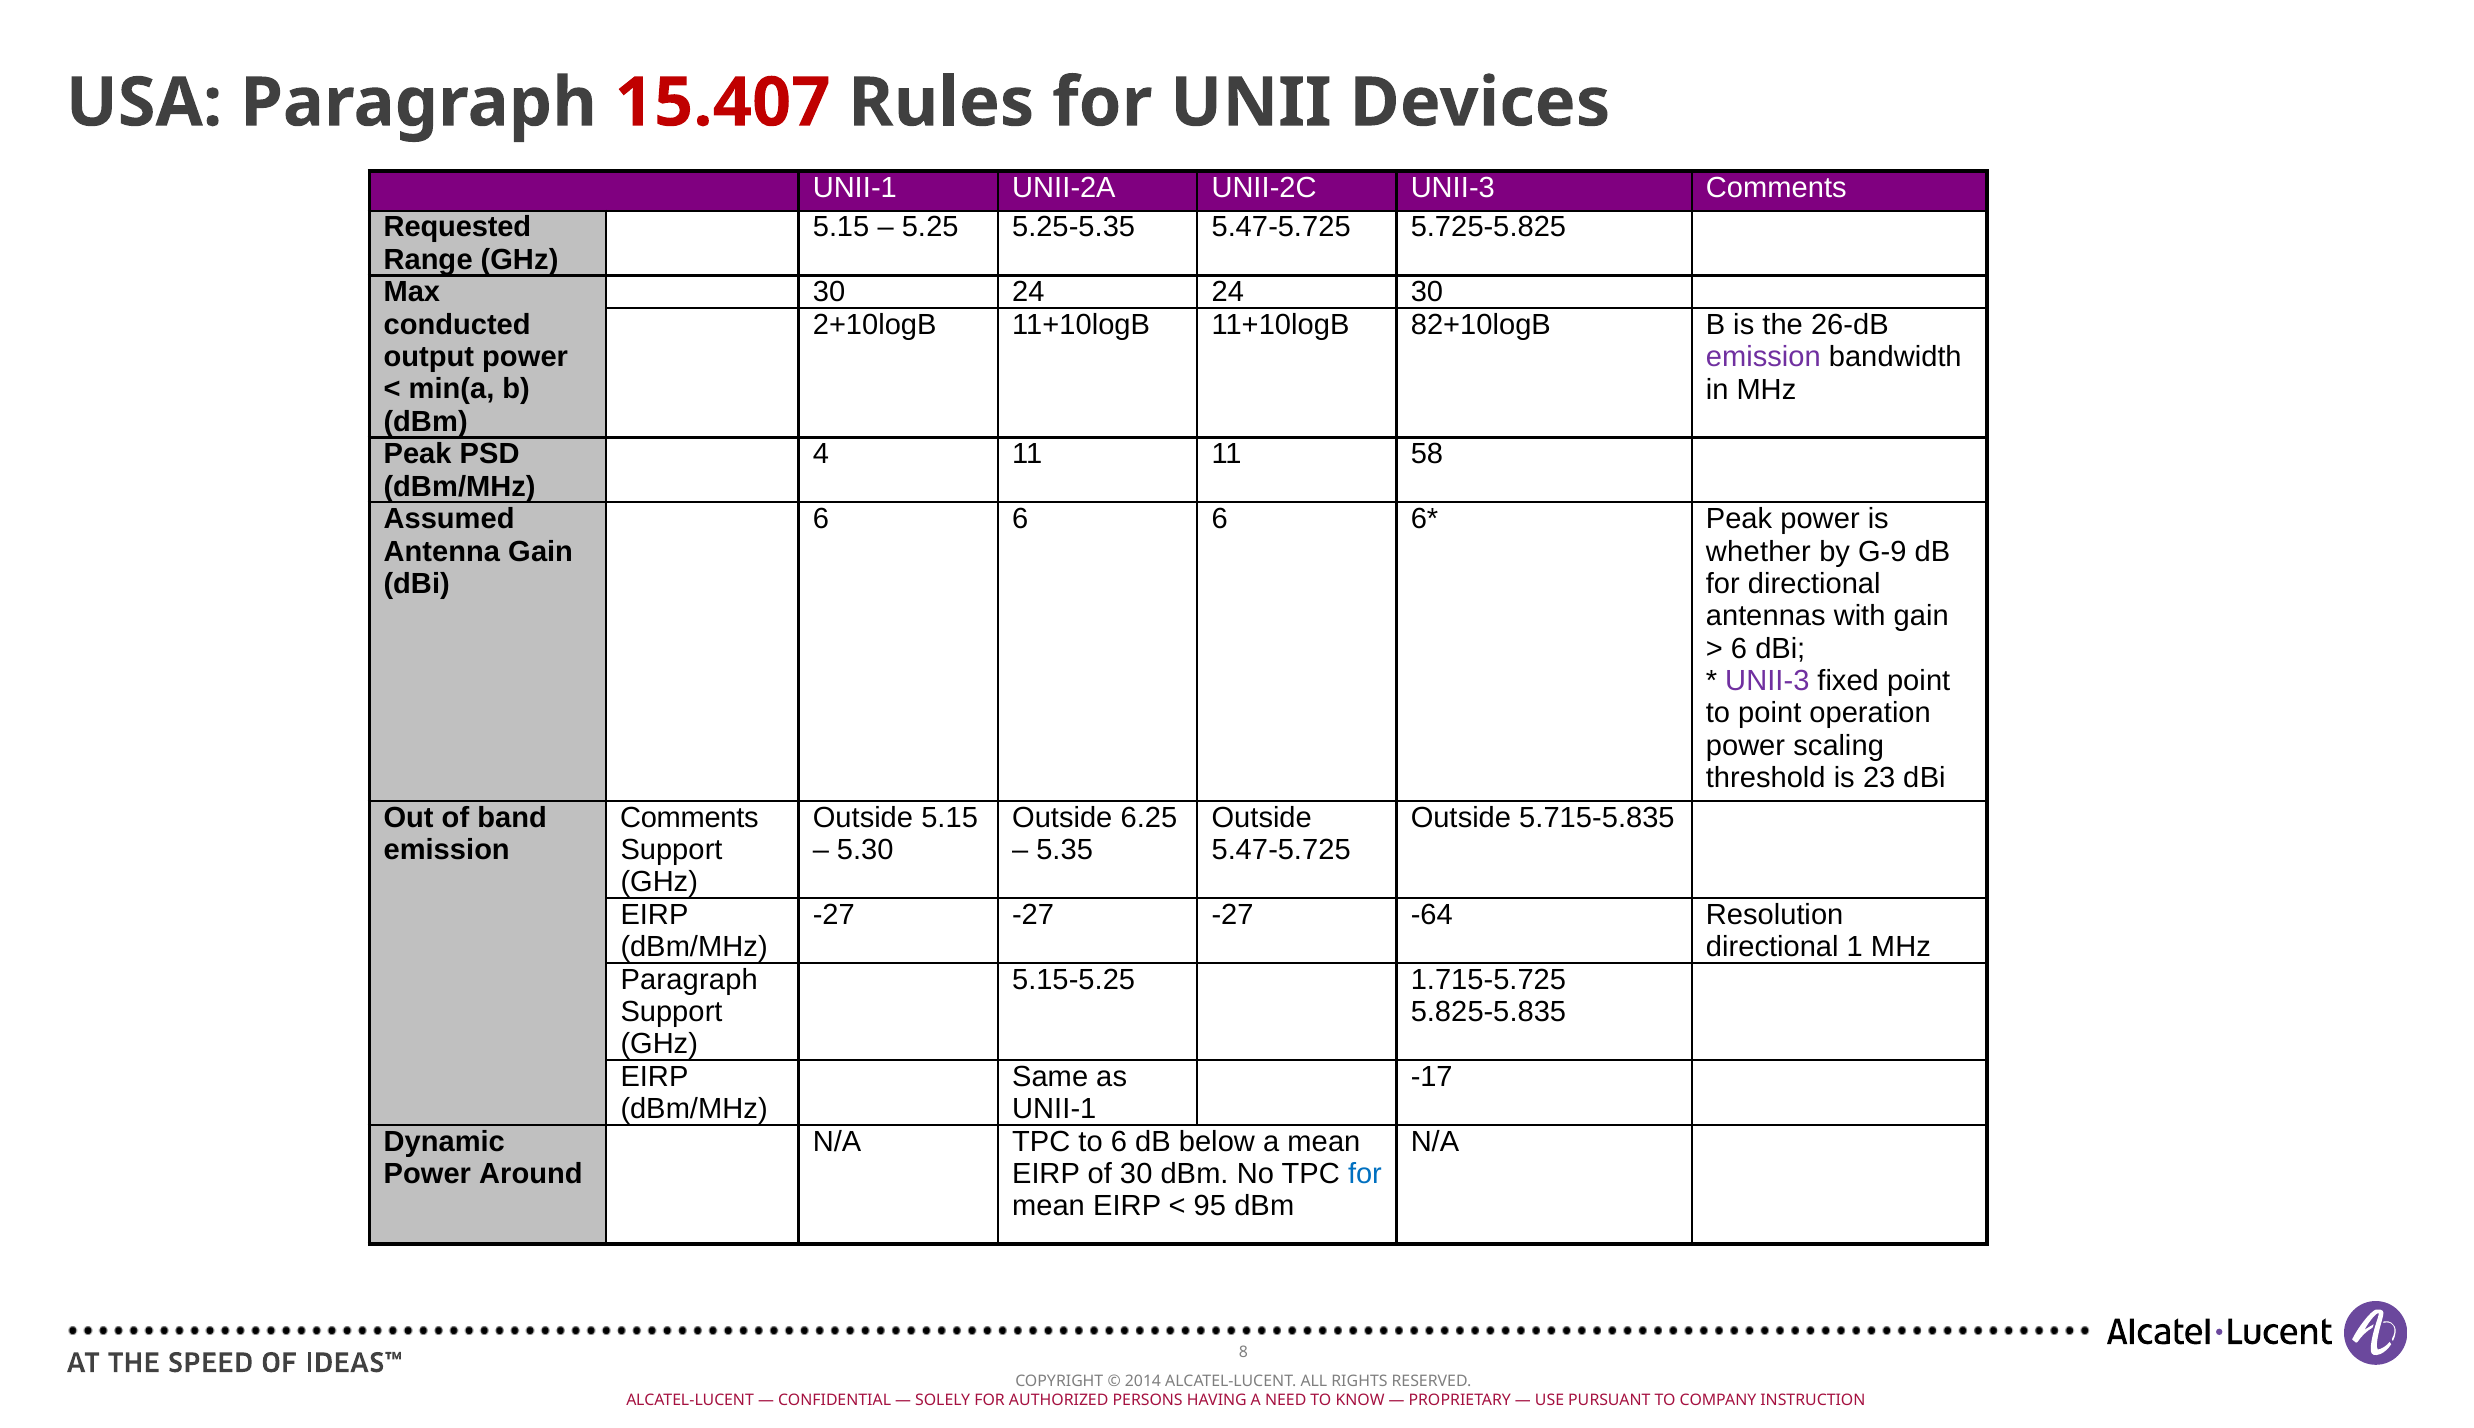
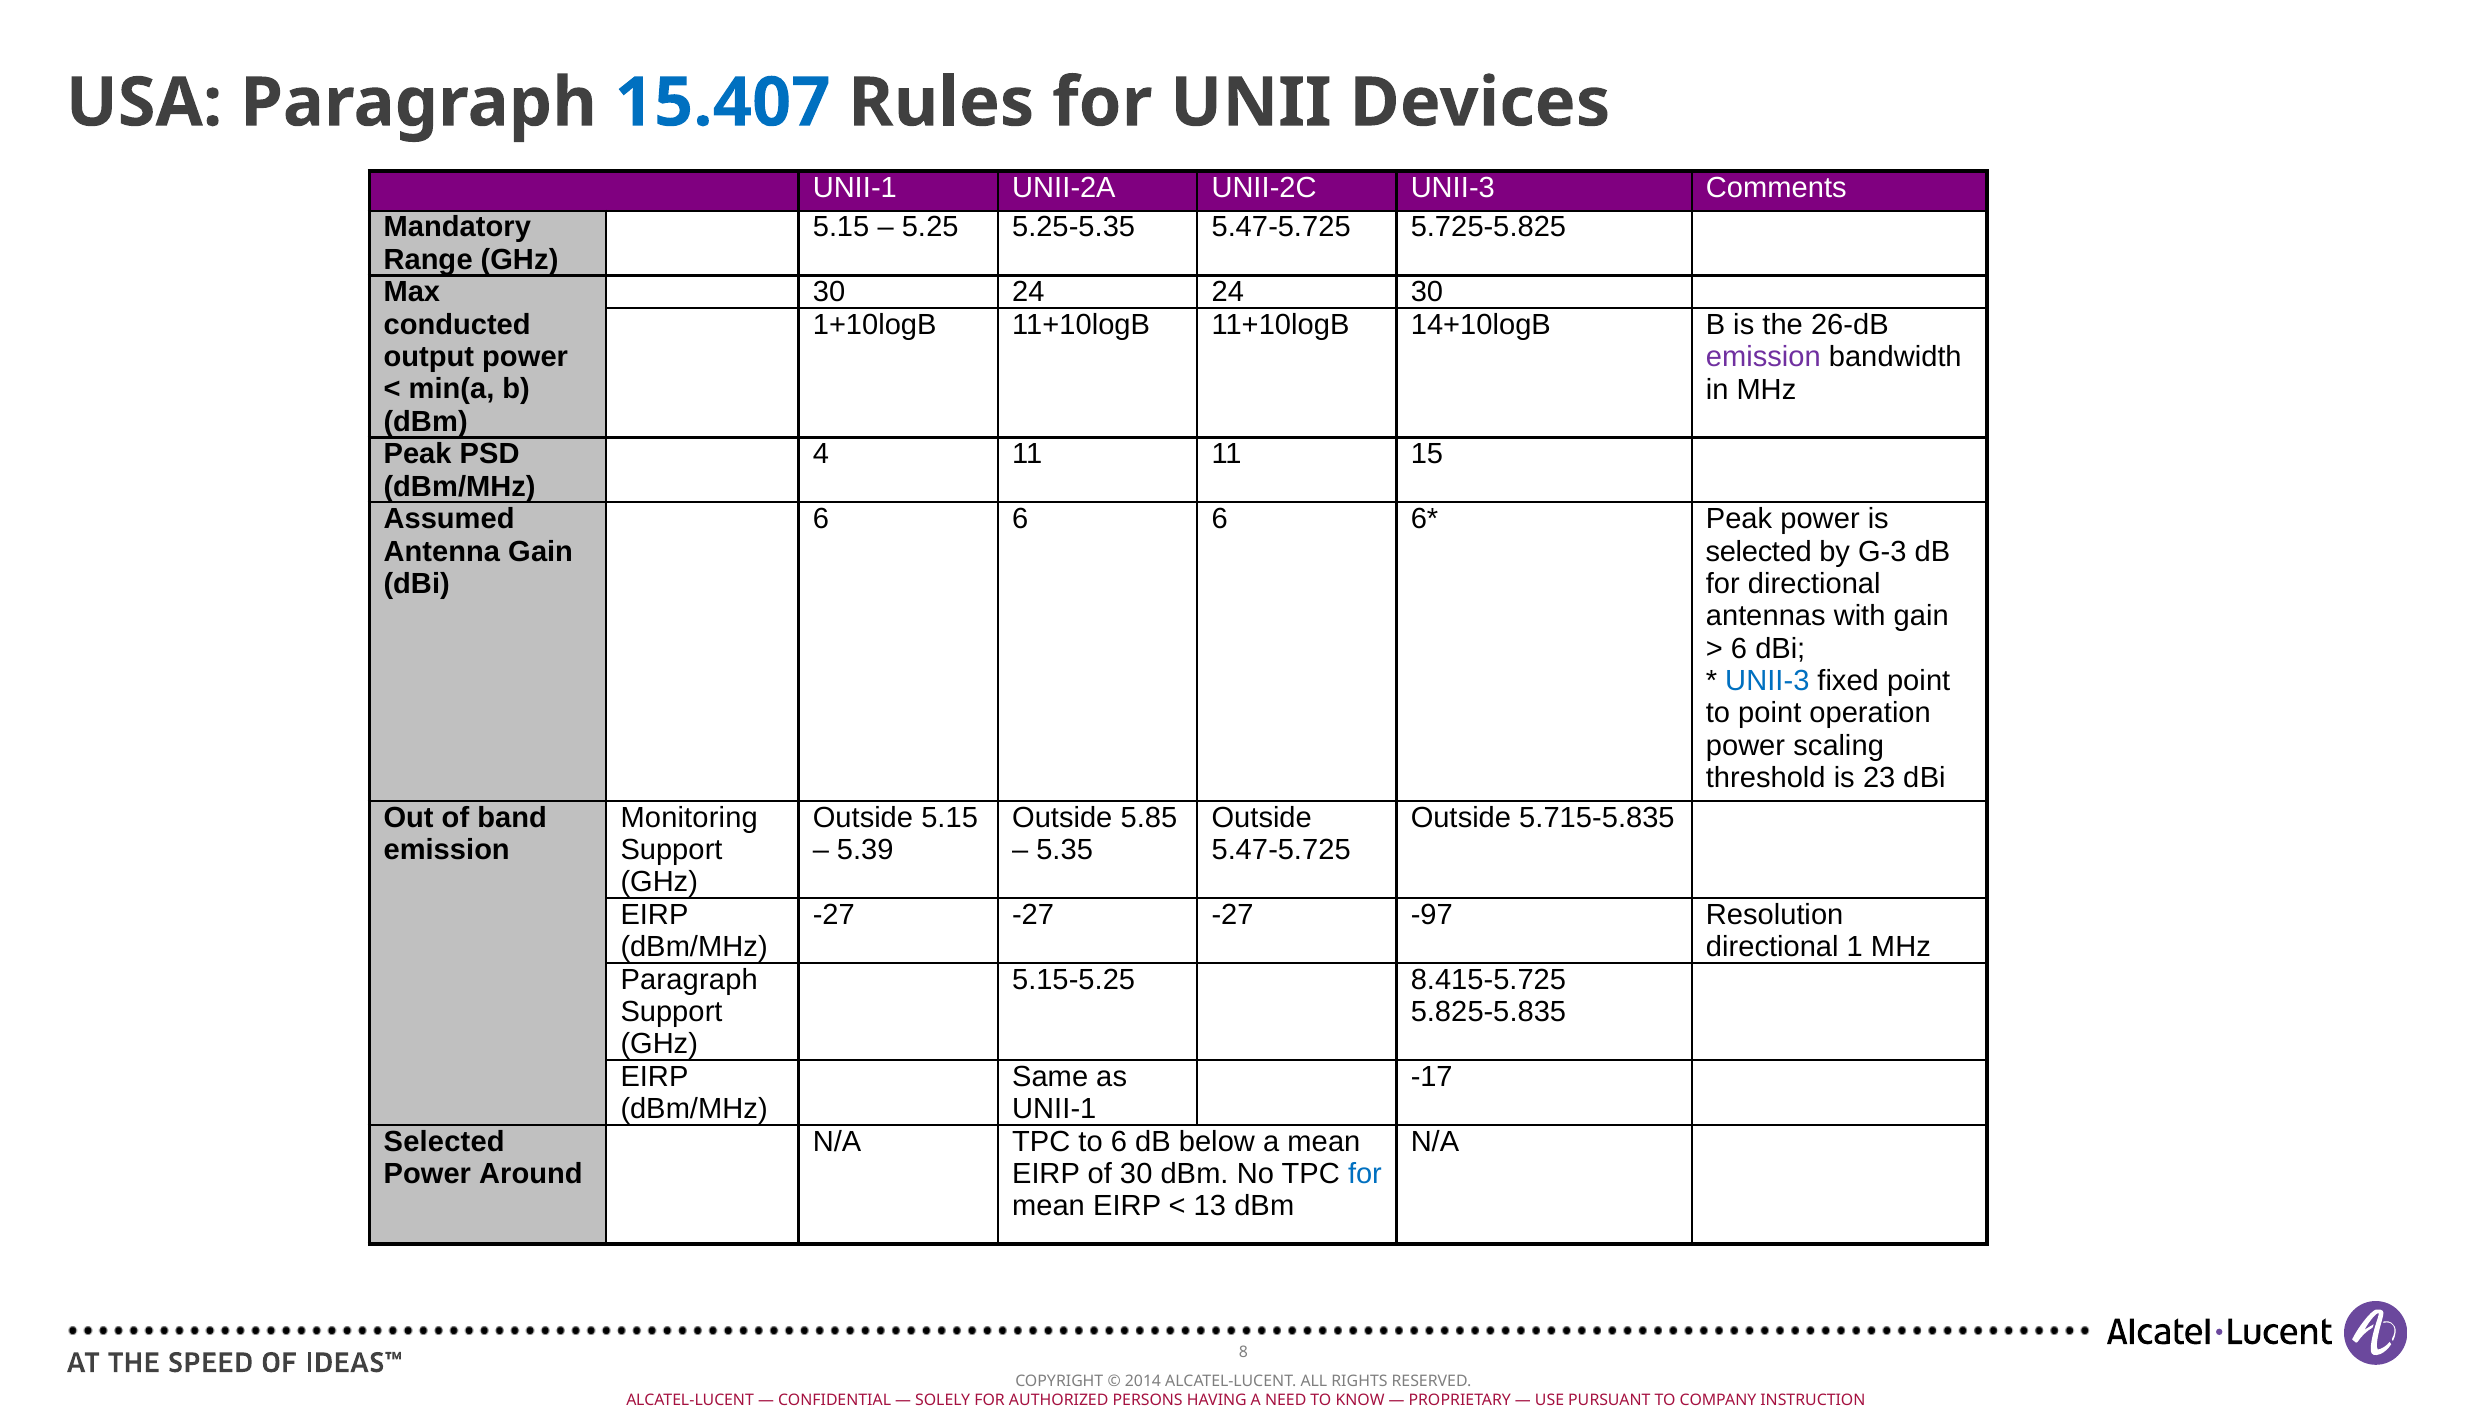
15.407 colour: red -> blue
Requested: Requested -> Mandatory
2+10logB: 2+10logB -> 1+10logB
82+10logB: 82+10logB -> 14+10logB
58: 58 -> 15
whether at (1758, 551): whether -> selected
G-9: G-9 -> G-3
UNII-3 at (1767, 681) colour: purple -> blue
Comments at (689, 817): Comments -> Monitoring
6.25: 6.25 -> 5.85
5.30: 5.30 -> 5.39
-64: -64 -> -97
1.715-5.725: 1.715-5.725 -> 8.415-5.725
Dynamic at (444, 1141): Dynamic -> Selected
95: 95 -> 13
